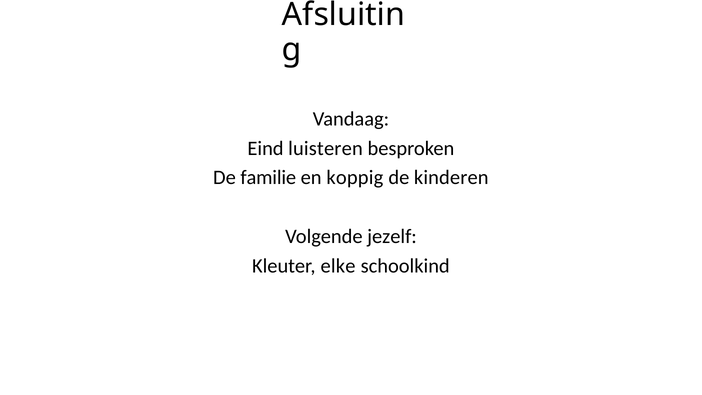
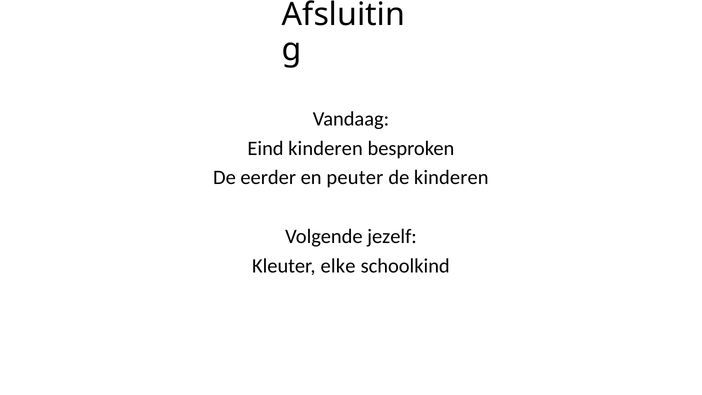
Eind luisteren: luisteren -> kinderen
familie: familie -> eerder
koppig: koppig -> peuter
